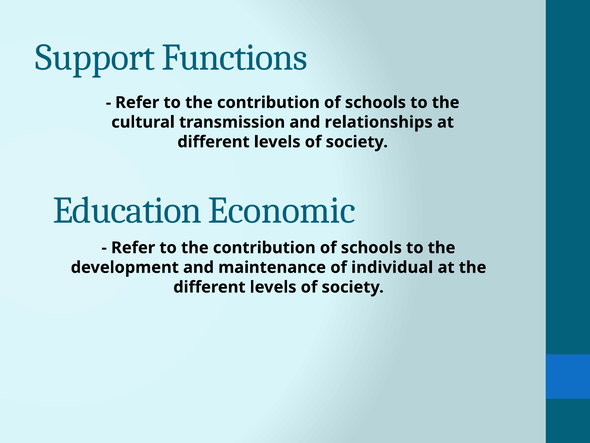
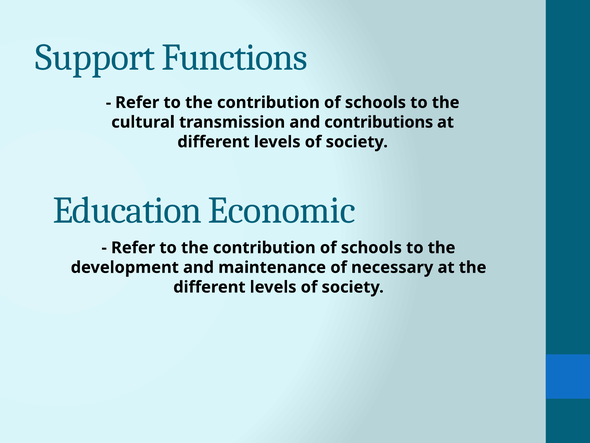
relationships: relationships -> contributions
individual: individual -> necessary
